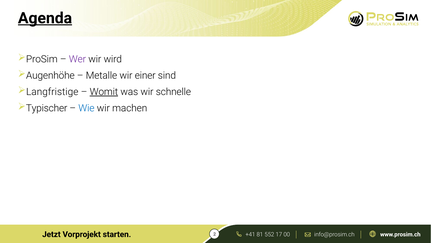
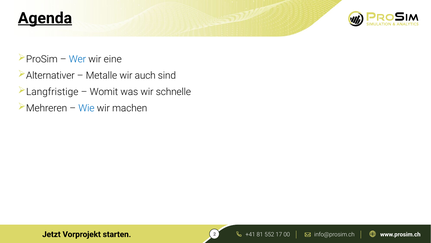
Wer colour: purple -> blue
wird: wird -> eine
Augenhöhe: Augenhöhe -> Alternativer
einer: einer -> auch
Womit underline: present -> none
Typischer: Typischer -> Mehreren
